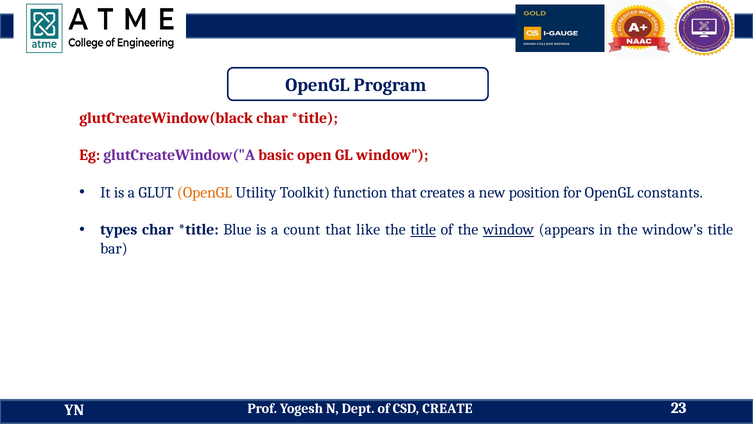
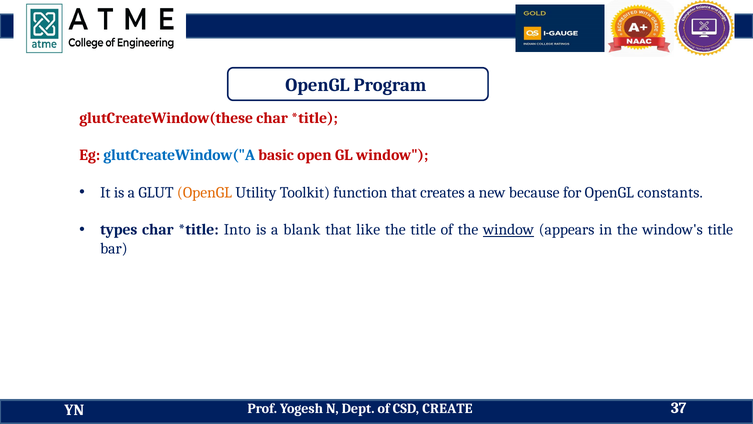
glutCreateWindow(black: glutCreateWindow(black -> glutCreateWindow(these
glutCreateWindow("A colour: purple -> blue
position: position -> because
Blue: Blue -> Into
count: count -> blank
title at (423, 230) underline: present -> none
23: 23 -> 37
